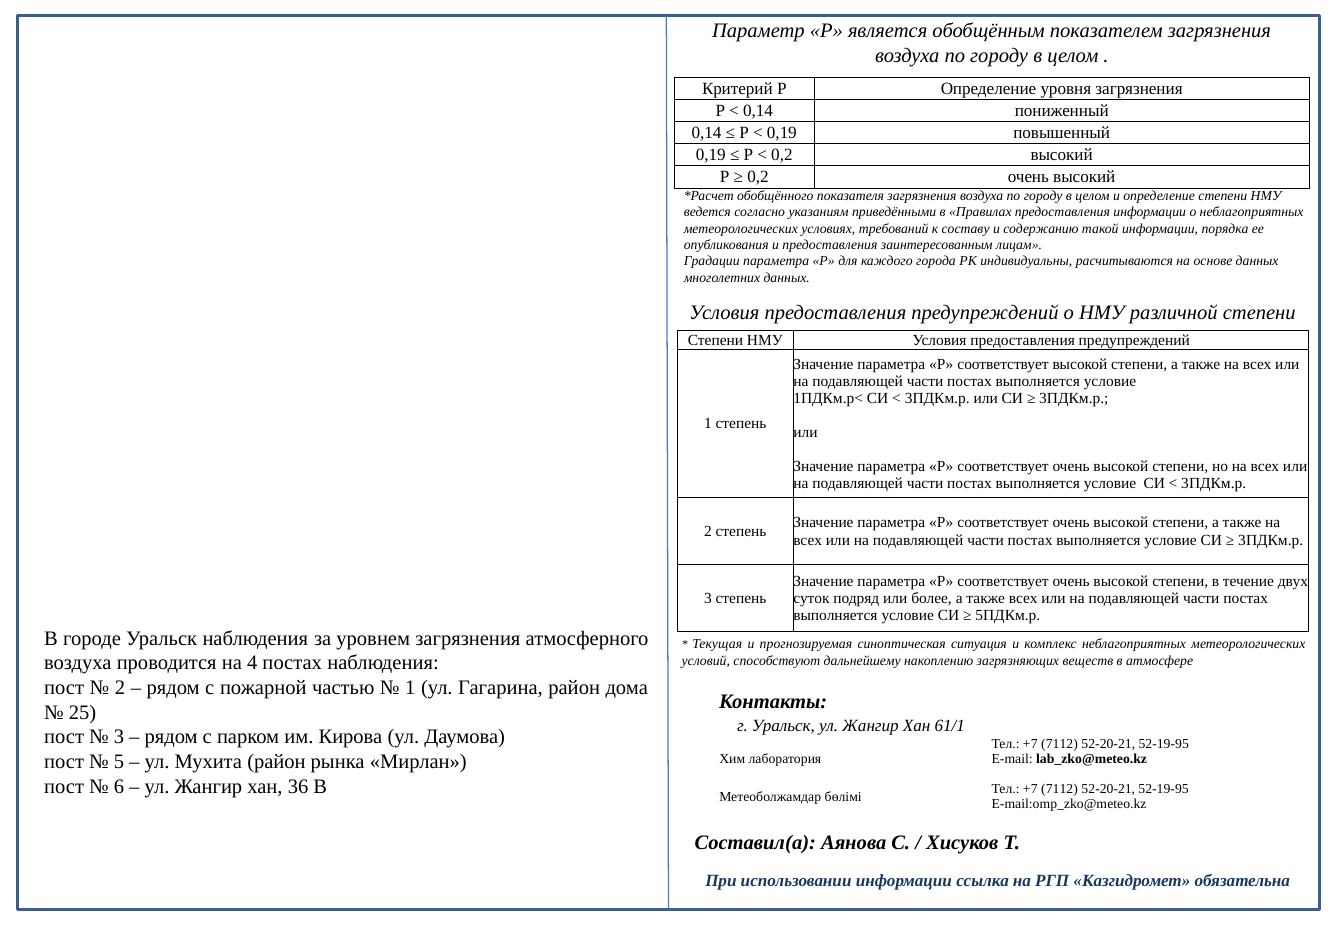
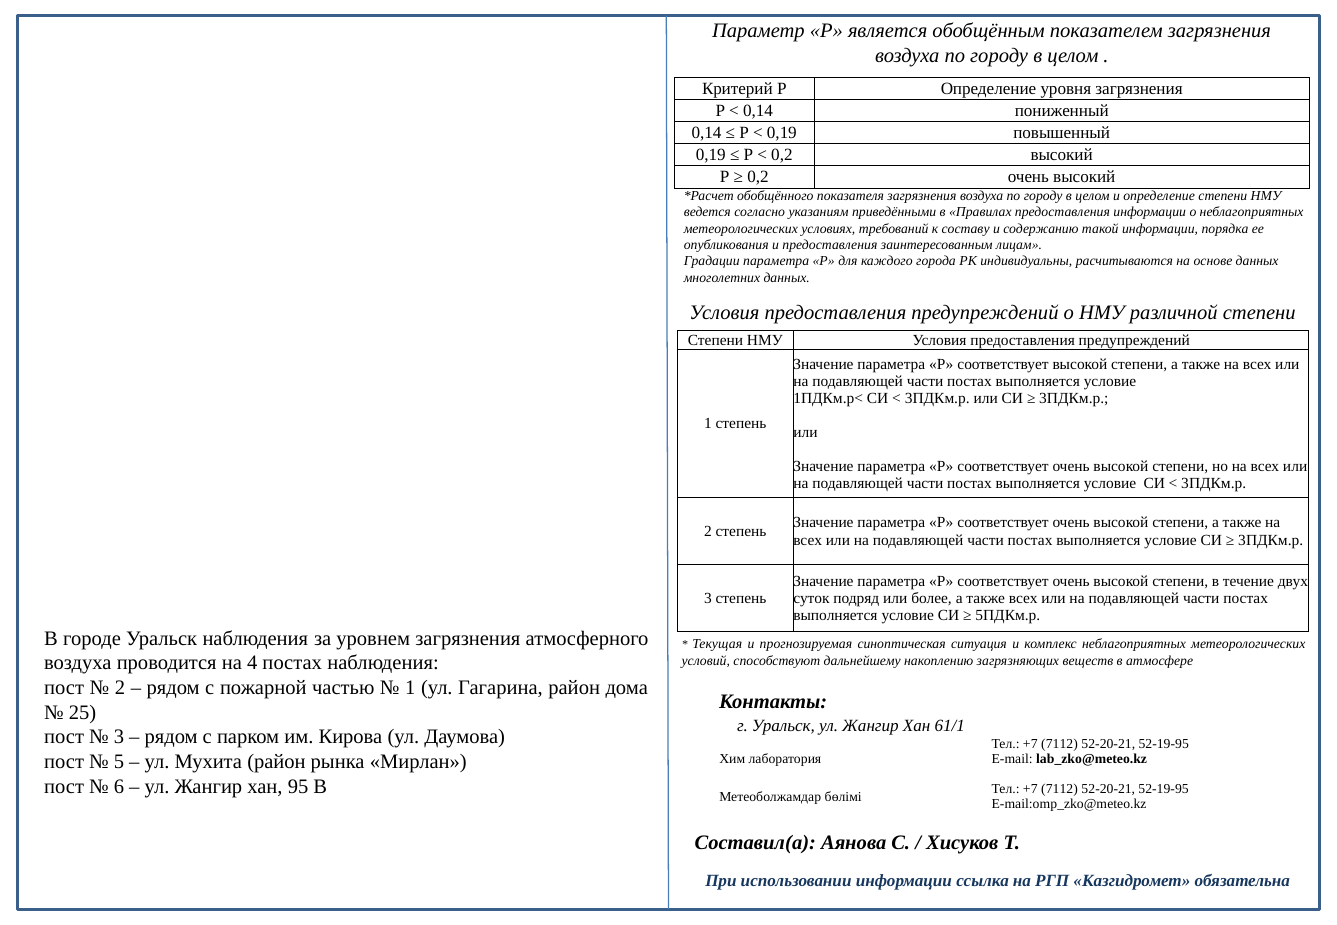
36: 36 -> 95
